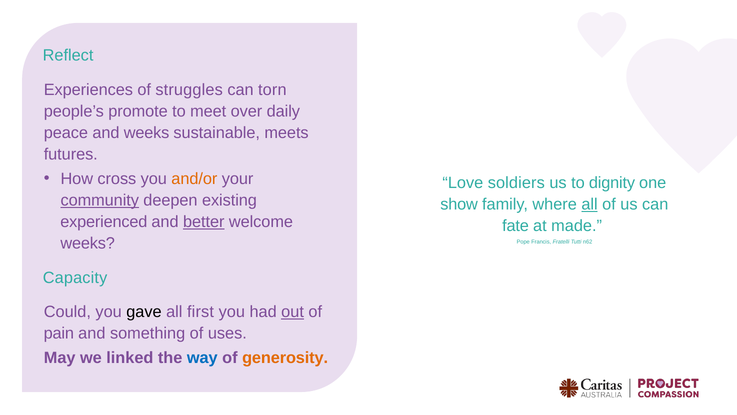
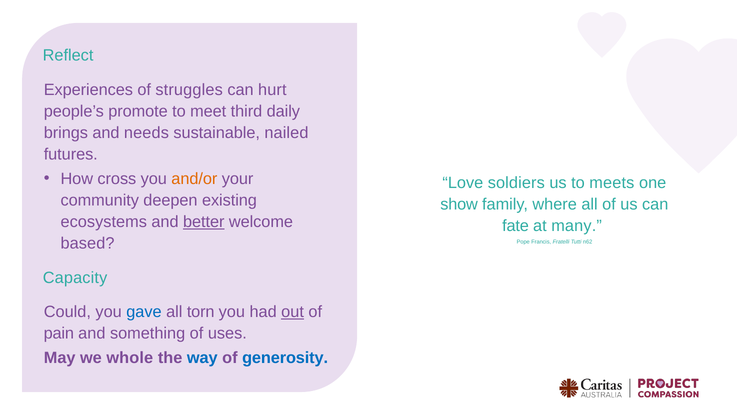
torn: torn -> hurt
over: over -> third
peace: peace -> brings
and weeks: weeks -> needs
meets: meets -> nailed
dignity: dignity -> meets
community underline: present -> none
all at (590, 204) underline: present -> none
experienced: experienced -> ecosystems
made: made -> many
weeks at (88, 243): weeks -> based
gave colour: black -> blue
first: first -> torn
linked: linked -> whole
generosity colour: orange -> blue
